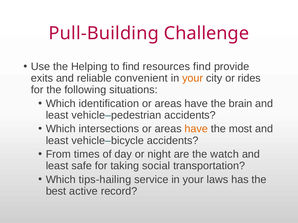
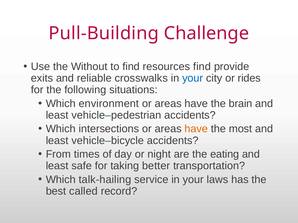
Helping: Helping -> Without
convenient: convenient -> crosswalks
your at (193, 78) colour: orange -> blue
identification: identification -> environment
watch: watch -> eating
social: social -> better
tips-hailing: tips-hailing -> talk-hailing
active: active -> called
